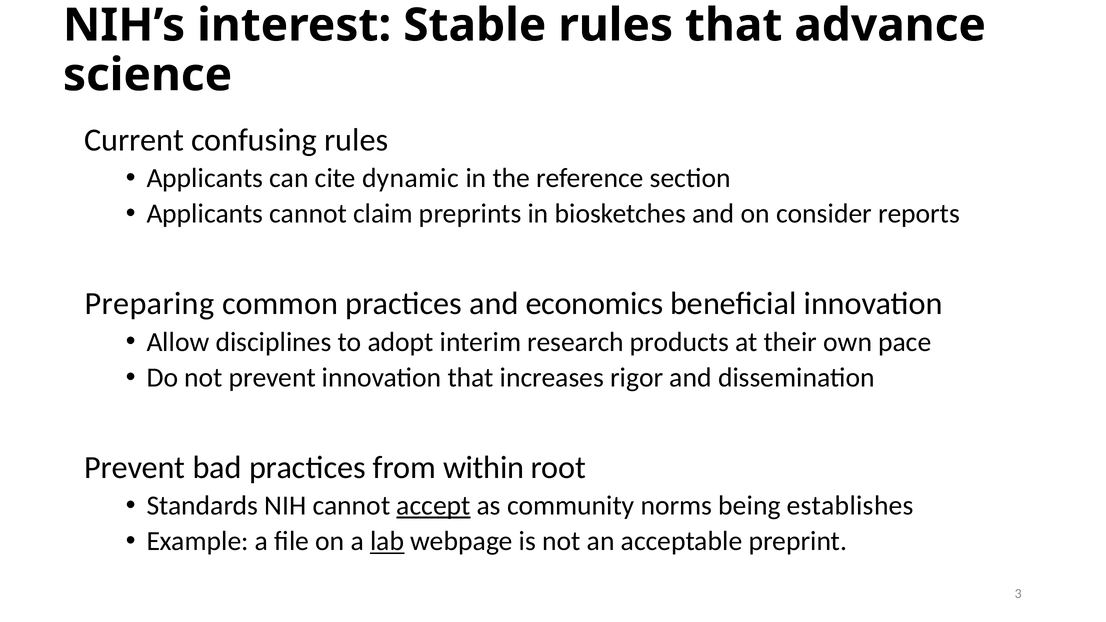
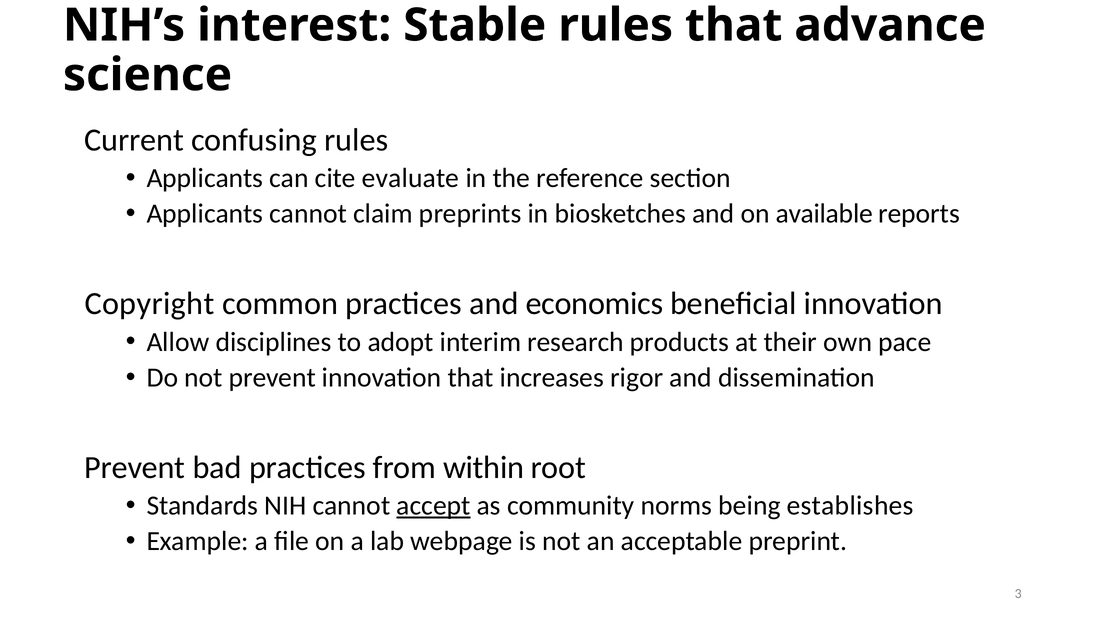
dynamic: dynamic -> evaluate
consider: consider -> available
Preparing: Preparing -> Copyright
lab underline: present -> none
